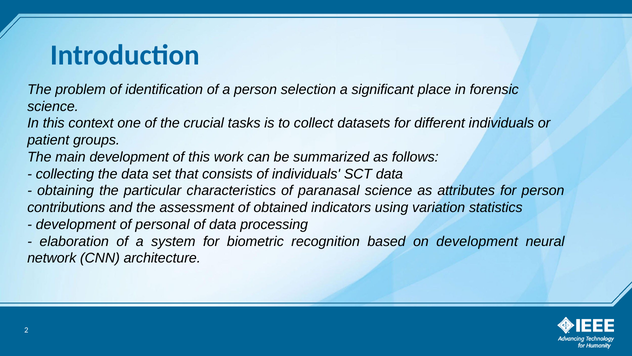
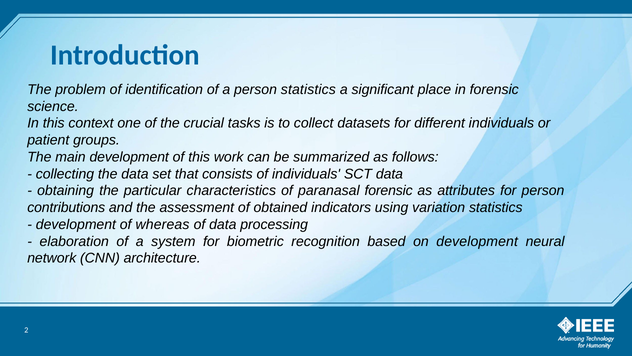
person selection: selection -> statistics
paranasal science: science -> forensic
personal: personal -> whereas
